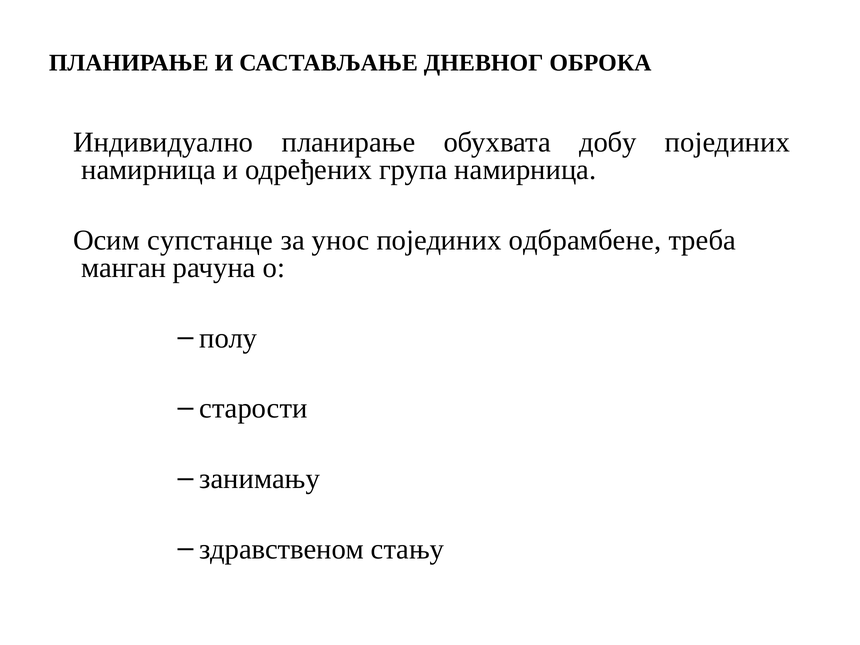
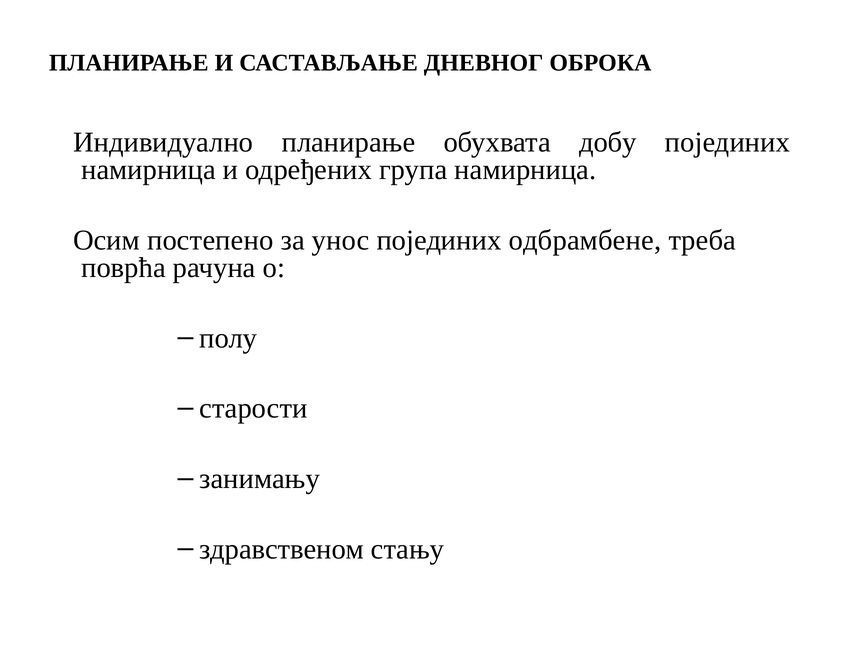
супстанце: супстанце -> постепено
манган: манган -> поврћа
